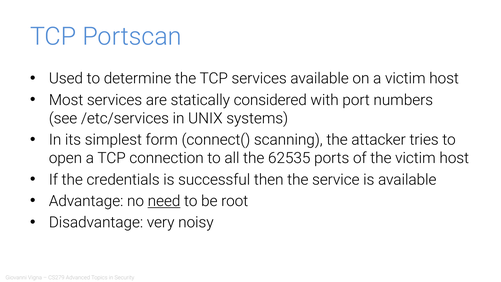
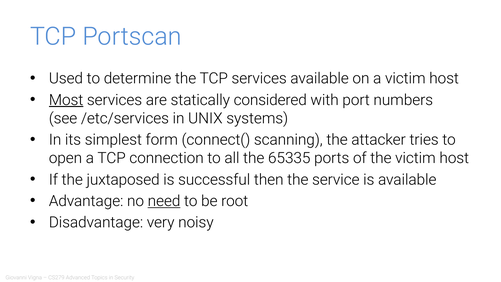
Most underline: none -> present
62535: 62535 -> 65335
credentials: credentials -> juxtaposed
